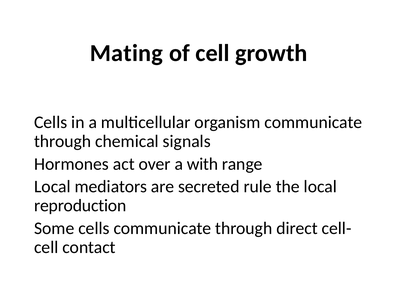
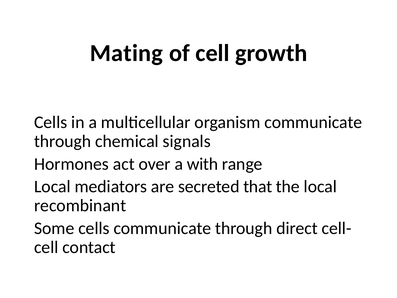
rule: rule -> that
reproduction: reproduction -> recombinant
